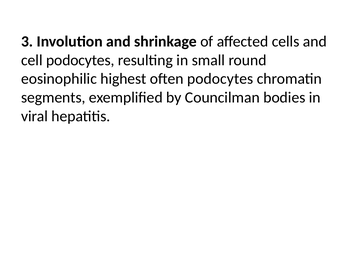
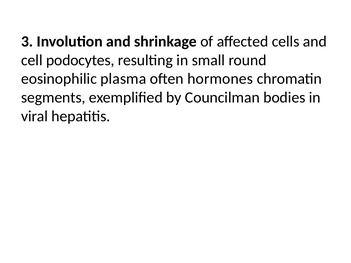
highest: highest -> plasma
often podocytes: podocytes -> hormones
